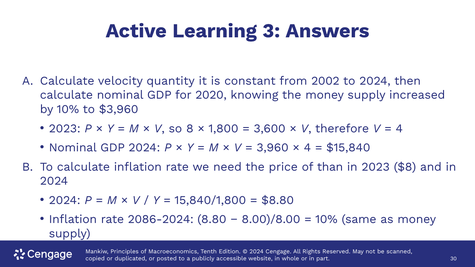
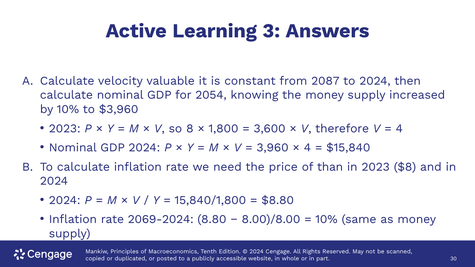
quantity: quantity -> valuable
2002: 2002 -> 2087
2020: 2020 -> 2054
2086-2024: 2086-2024 -> 2069-2024
